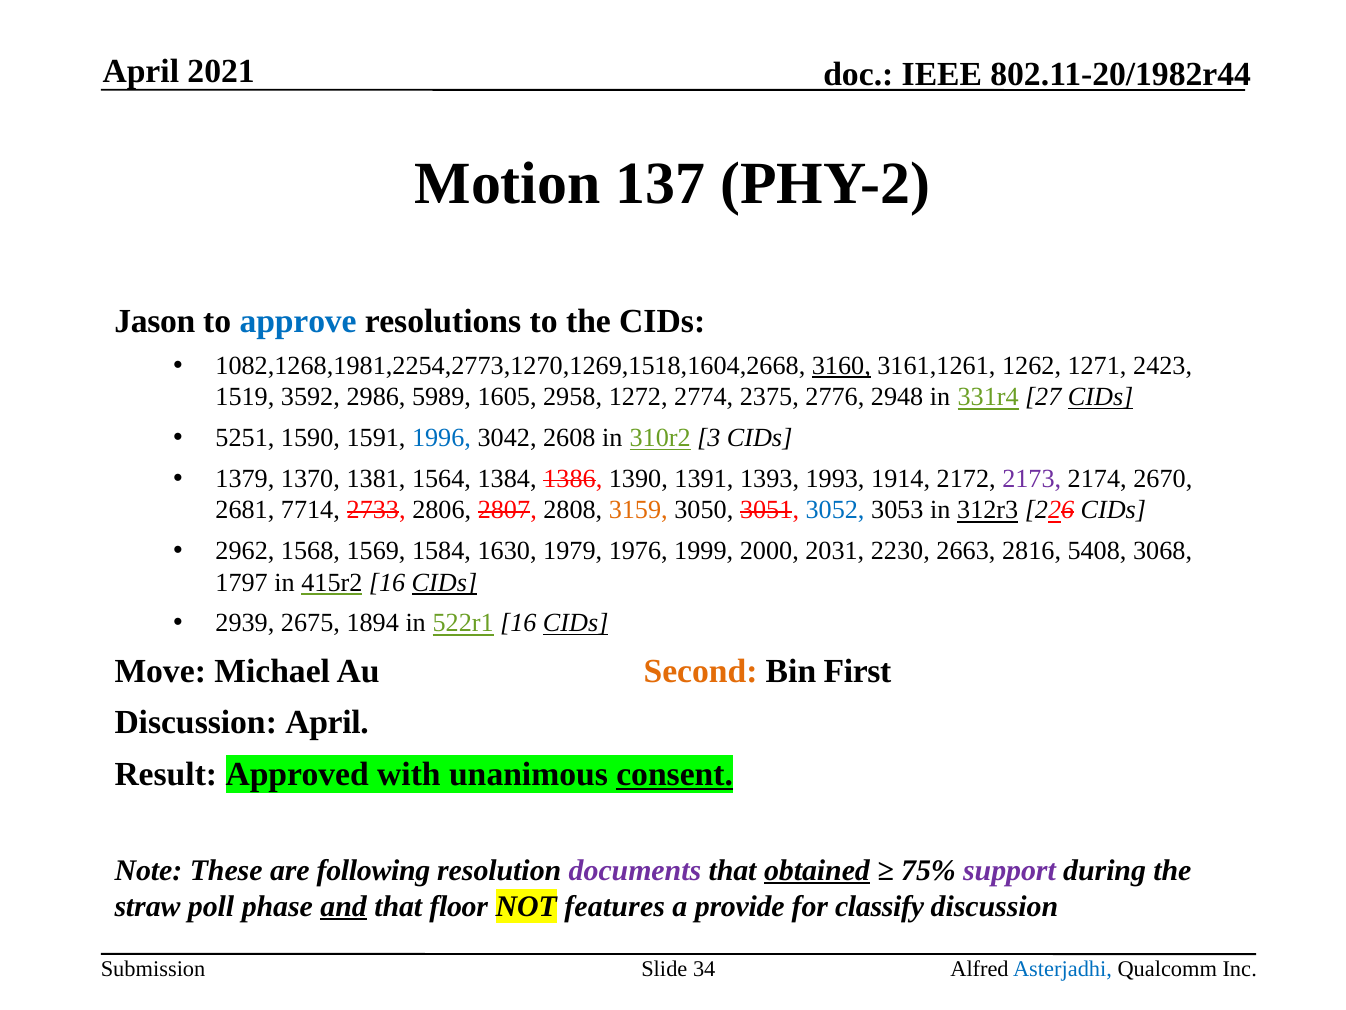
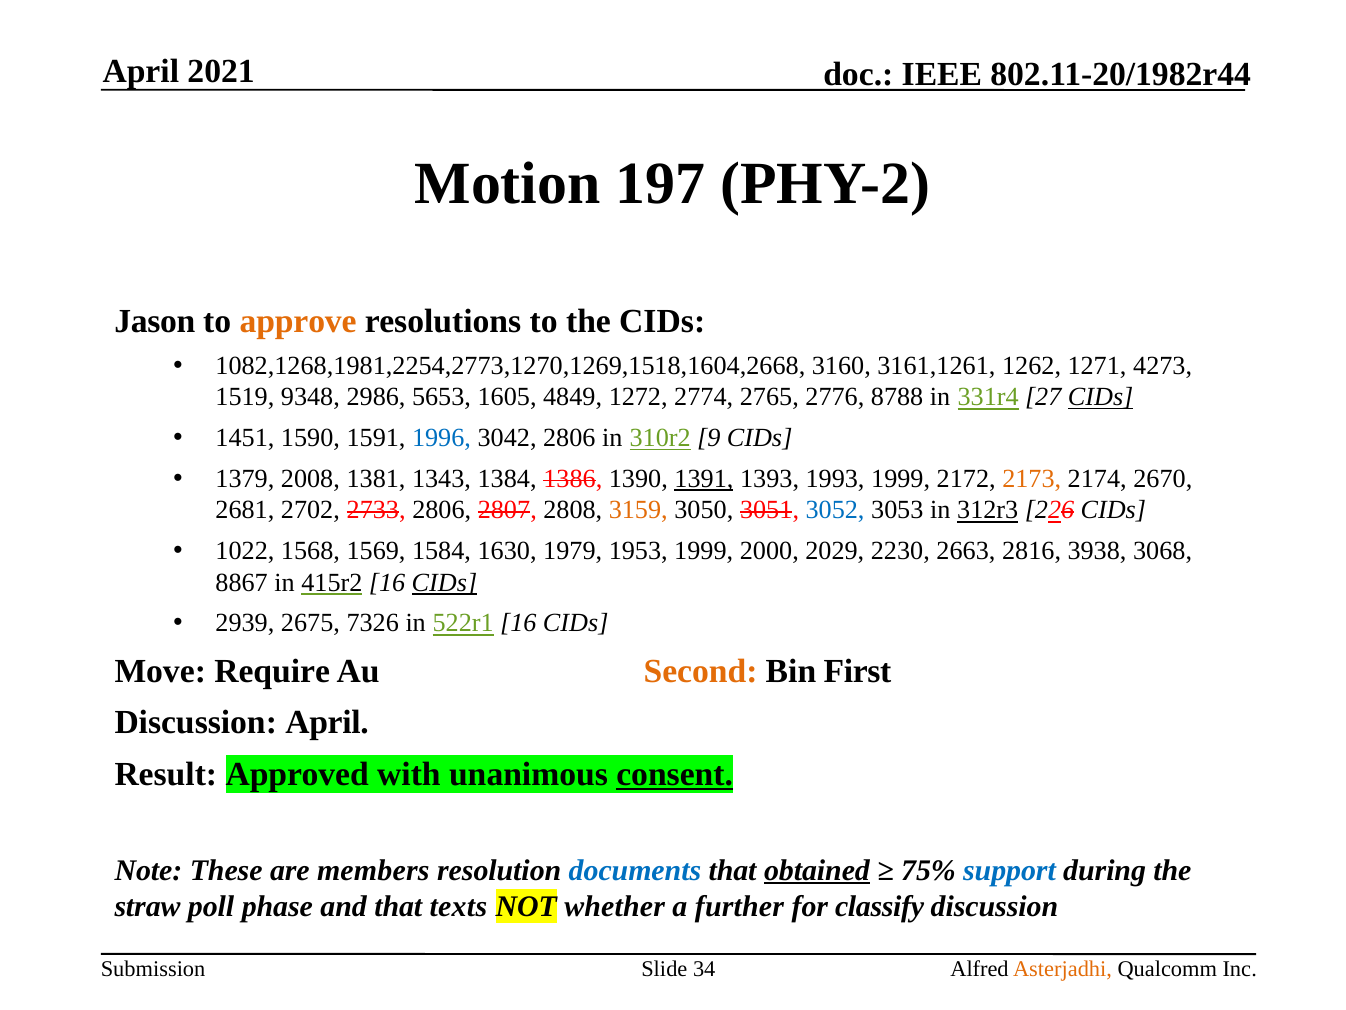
137: 137 -> 197
approve colour: blue -> orange
3160 underline: present -> none
2423: 2423 -> 4273
3592: 3592 -> 9348
5989: 5989 -> 5653
2958: 2958 -> 4849
2375: 2375 -> 2765
2948: 2948 -> 8788
5251: 5251 -> 1451
3042 2608: 2608 -> 2806
3: 3 -> 9
1370: 1370 -> 2008
1564: 1564 -> 1343
1391 underline: none -> present
1993 1914: 1914 -> 1999
2173 colour: purple -> orange
7714: 7714 -> 2702
2962: 2962 -> 1022
1976: 1976 -> 1953
2031: 2031 -> 2029
5408: 5408 -> 3938
1797: 1797 -> 8867
1894: 1894 -> 7326
CIDs at (576, 623) underline: present -> none
Michael: Michael -> Require
following: following -> members
documents colour: purple -> blue
support colour: purple -> blue
and underline: present -> none
floor: floor -> texts
features: features -> whether
provide: provide -> further
Asterjadhi colour: blue -> orange
